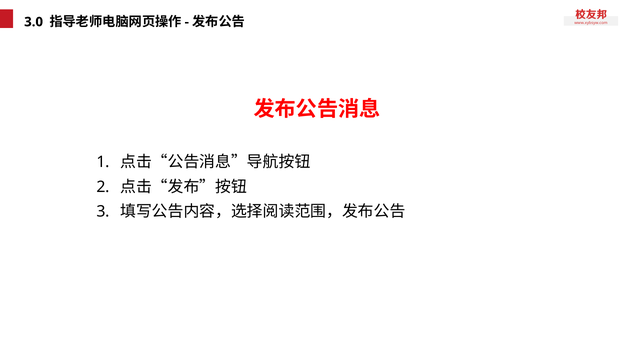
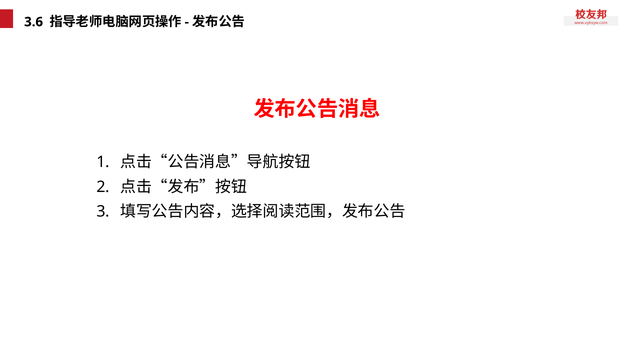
3.0: 3.0 -> 3.6
